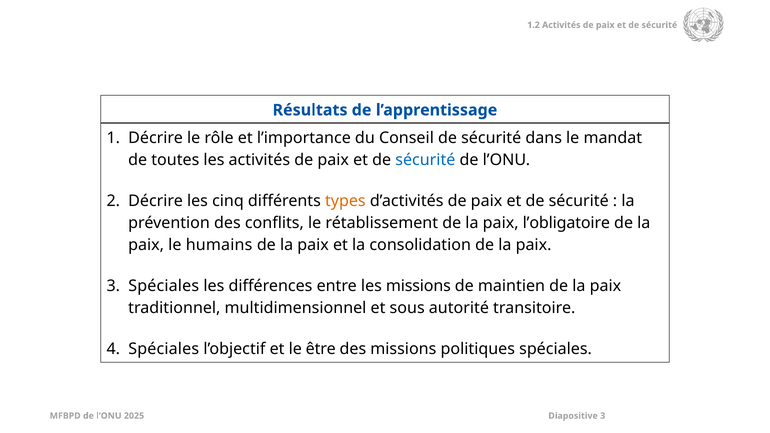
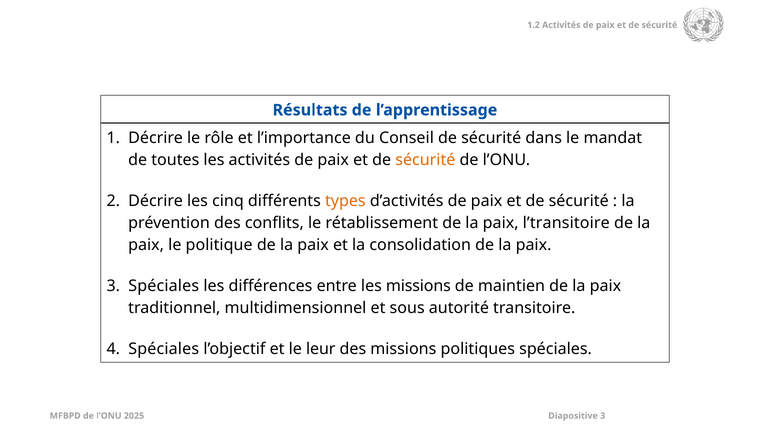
sécurité at (425, 160) colour: blue -> orange
l’obligatoire: l’obligatoire -> l’transitoire
humains: humains -> politique
être: être -> leur
